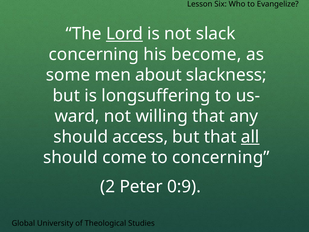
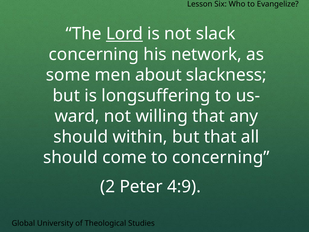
become: become -> network
access: access -> within
all underline: present -> none
0:9: 0:9 -> 4:9
